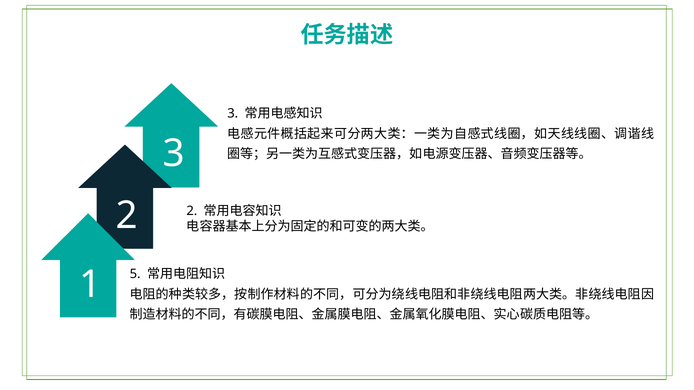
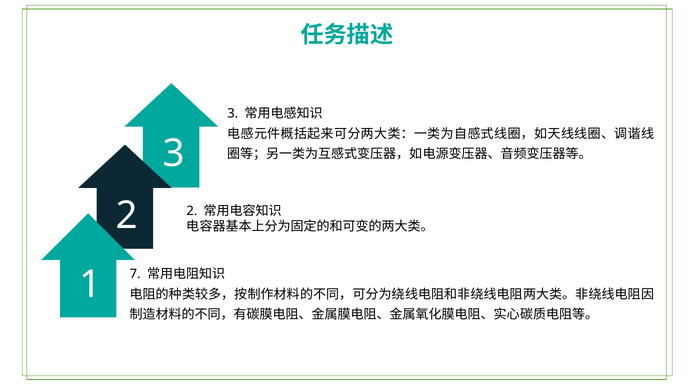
5: 5 -> 7
